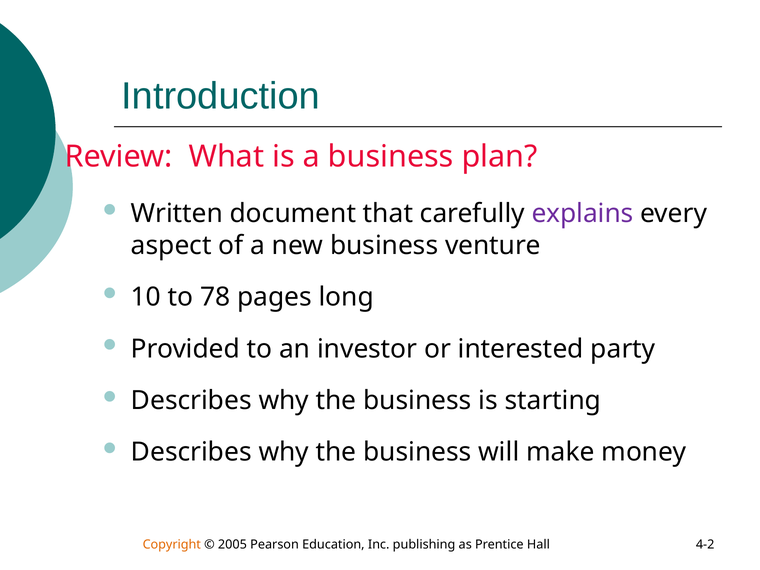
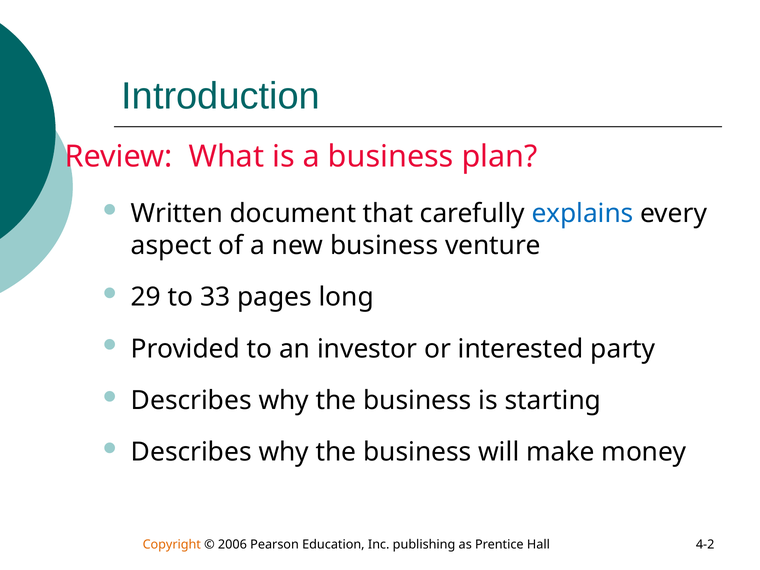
explains colour: purple -> blue
10: 10 -> 29
78: 78 -> 33
2005: 2005 -> 2006
